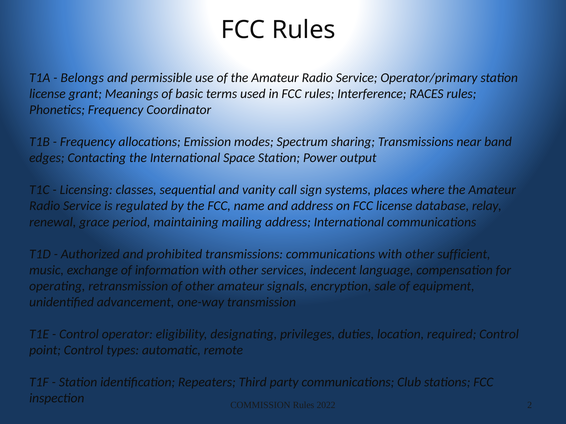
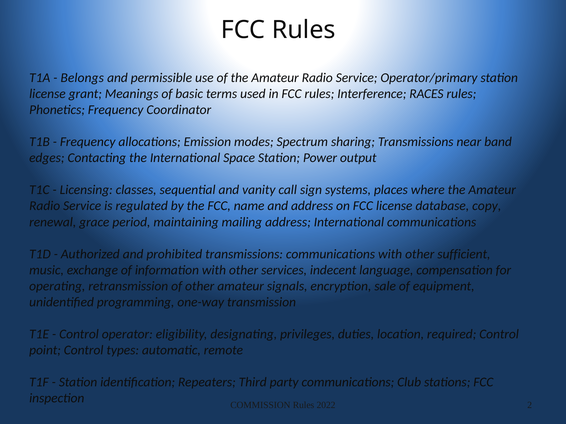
relay: relay -> copy
advancement: advancement -> programming
